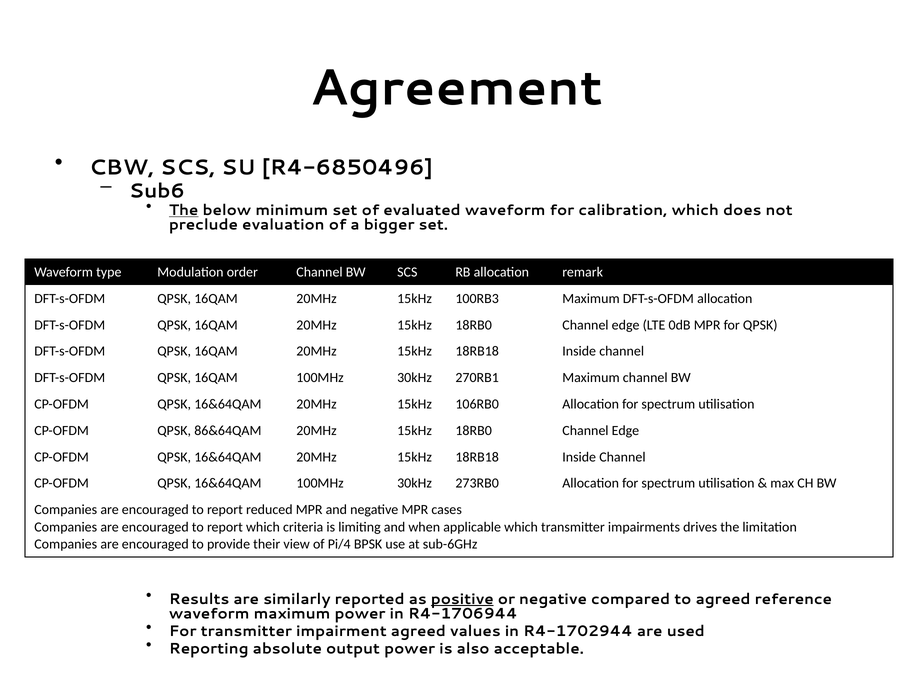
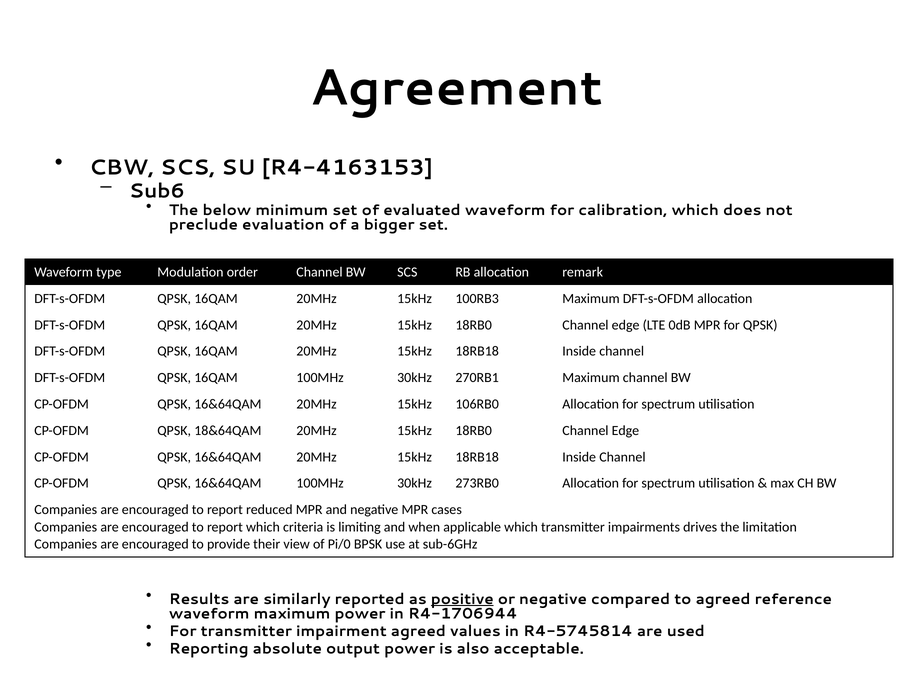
R4-6850496: R4-6850496 -> R4-4163153
The at (184, 210) underline: present -> none
86&64QAM: 86&64QAM -> 18&64QAM
Pi/4: Pi/4 -> Pi/0
R4-1702944: R4-1702944 -> R4-5745814
